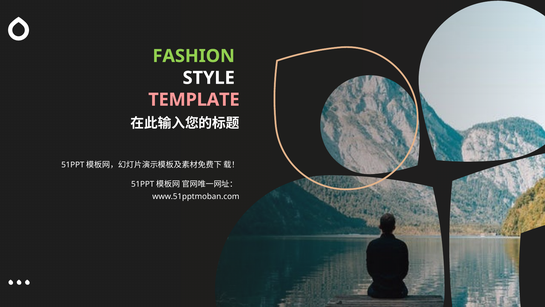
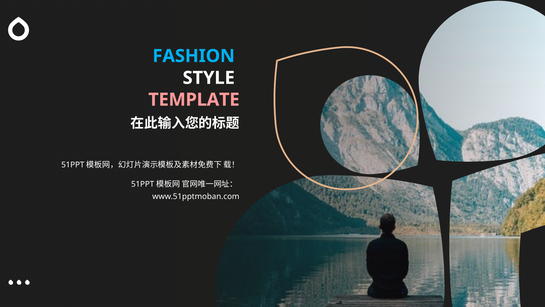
FASHION colour: light green -> light blue
